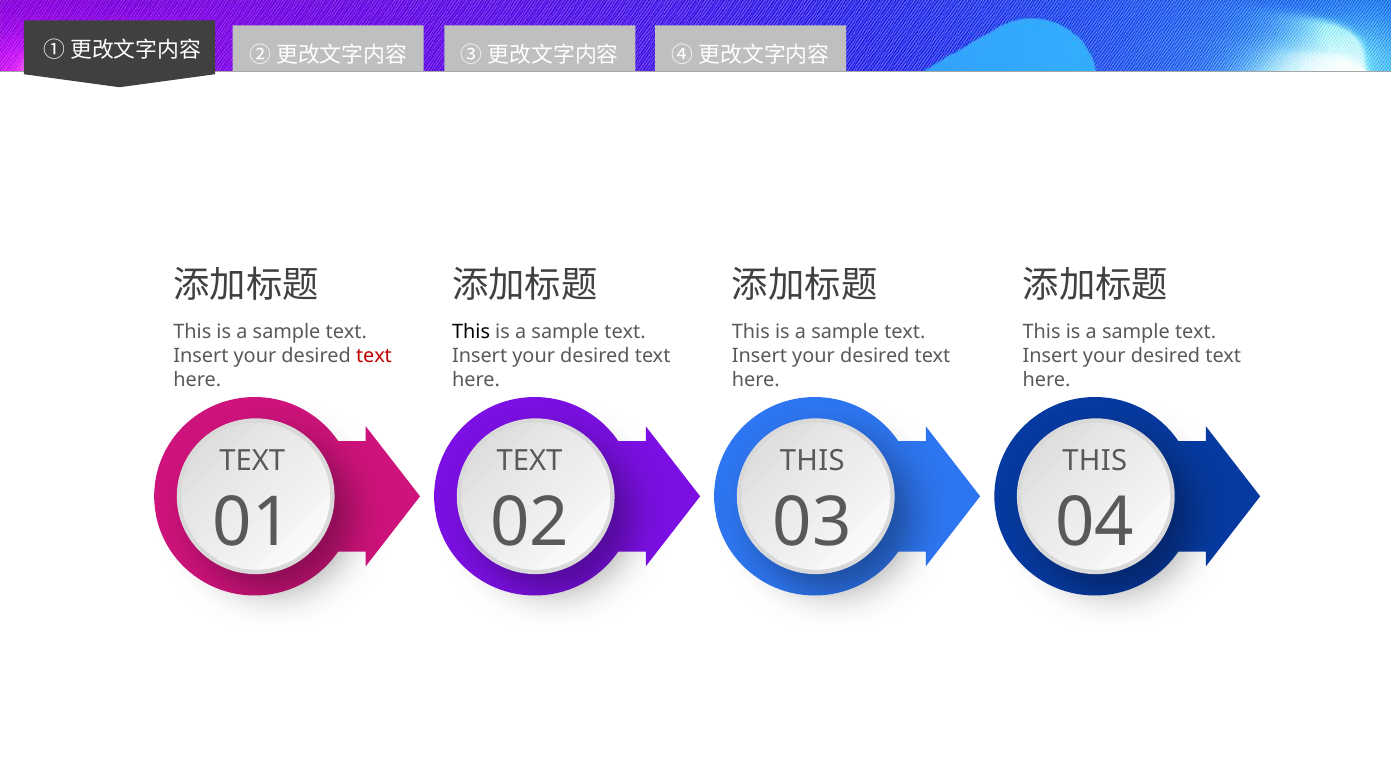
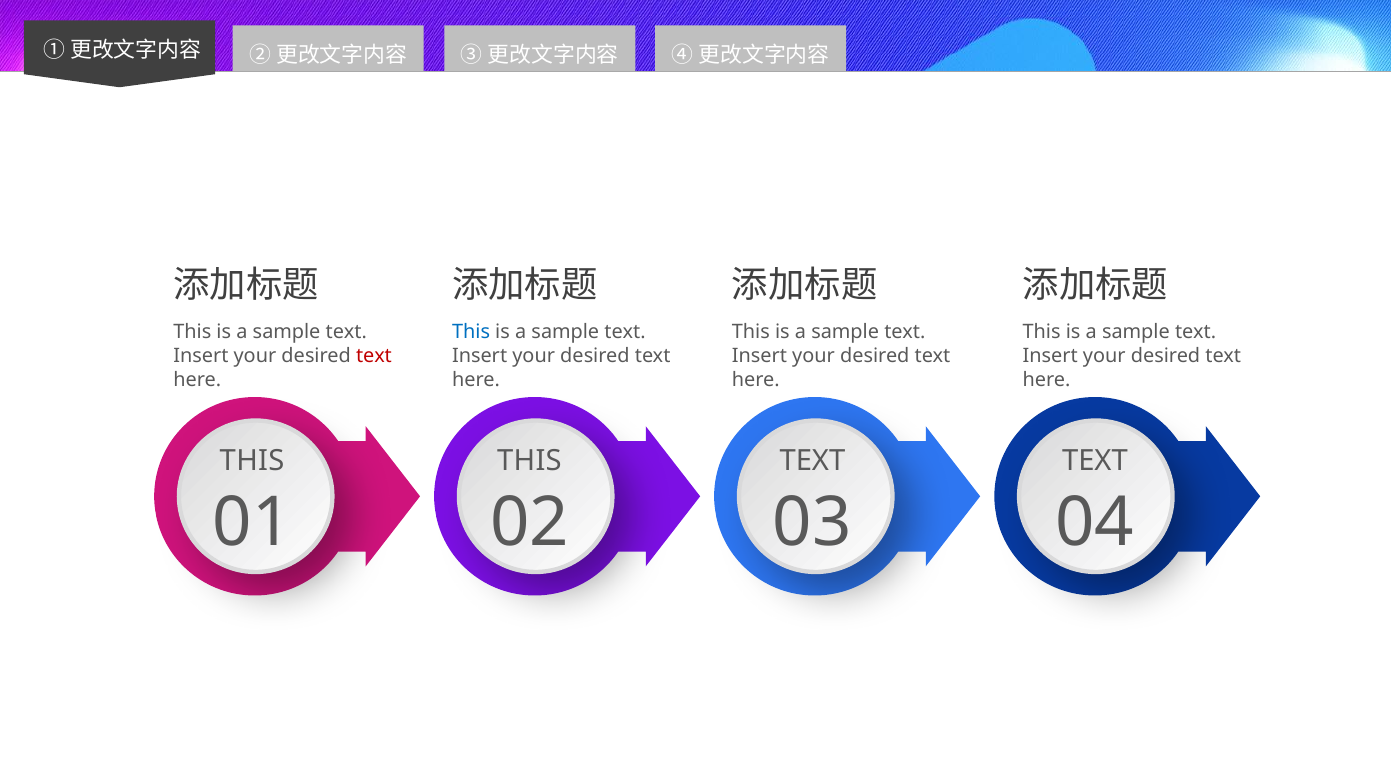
This at (471, 332) colour: black -> blue
TEXT at (252, 462): TEXT -> THIS
TEXT at (530, 462): TEXT -> THIS
THIS at (812, 462): THIS -> TEXT
THIS at (1095, 462): THIS -> TEXT
